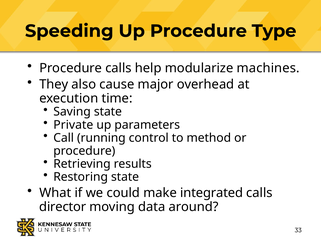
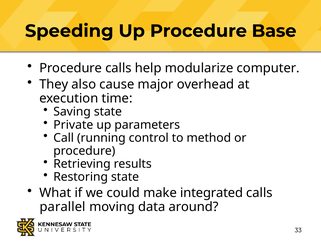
Type: Type -> Base
machines: machines -> computer
director: director -> parallel
